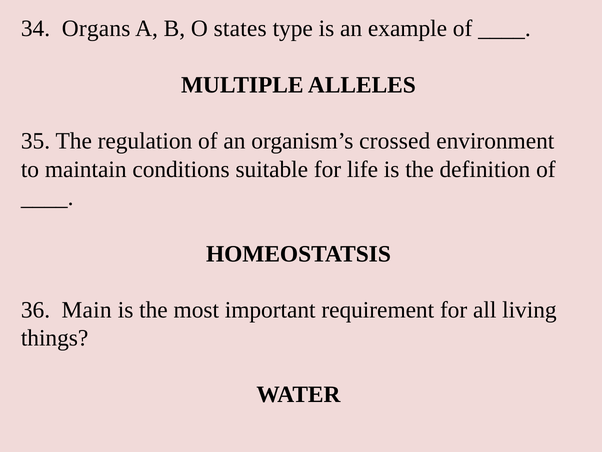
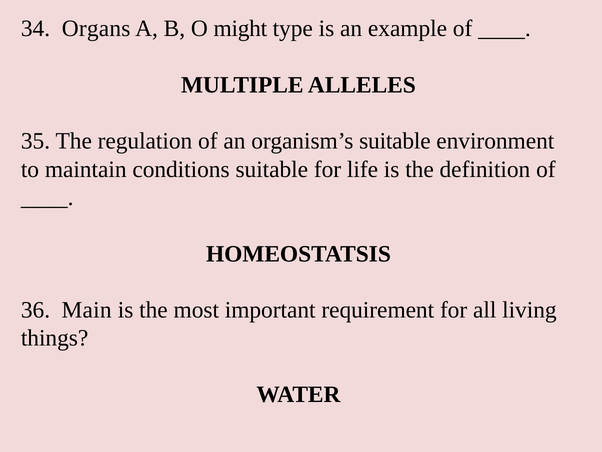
states: states -> might
organism’s crossed: crossed -> suitable
